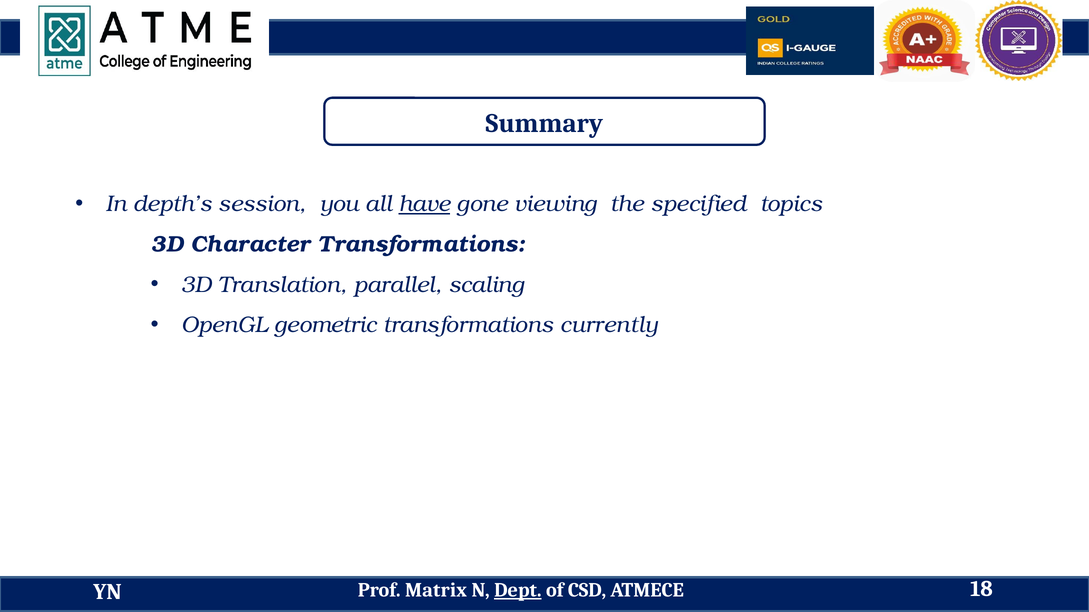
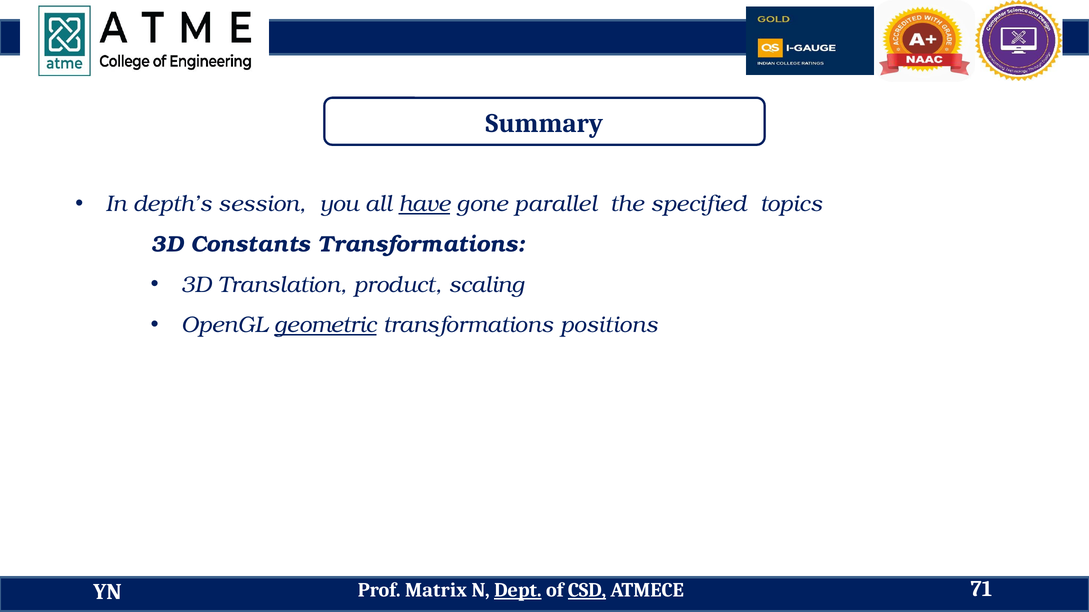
viewing: viewing -> parallel
Character: Character -> Constants
parallel: parallel -> product
geometric underline: none -> present
currently: currently -> positions
CSD underline: none -> present
18: 18 -> 71
